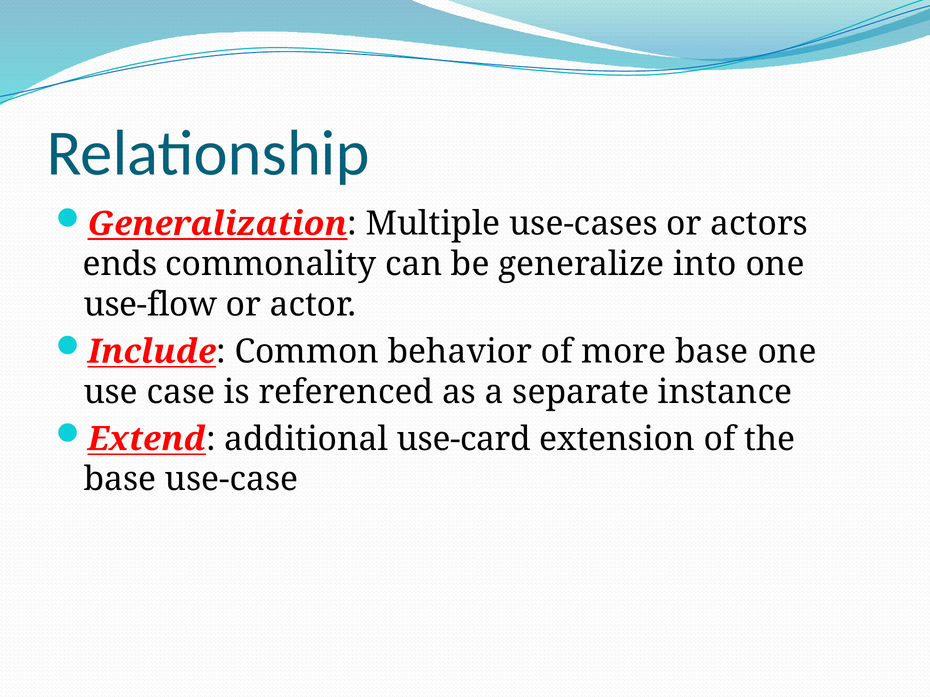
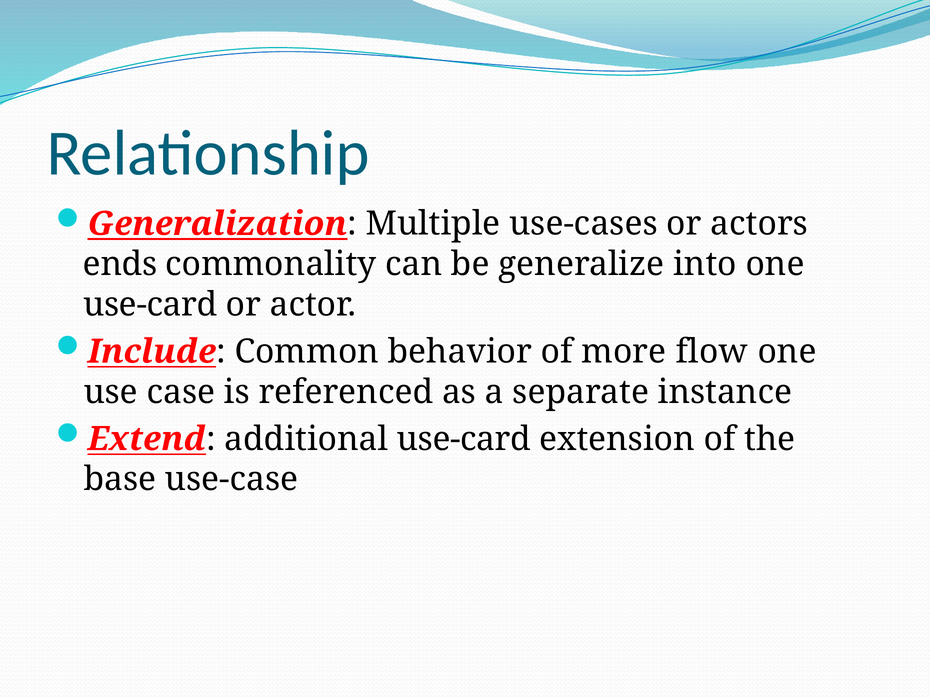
use-flow at (150, 305): use-flow -> use-card
more base: base -> flow
